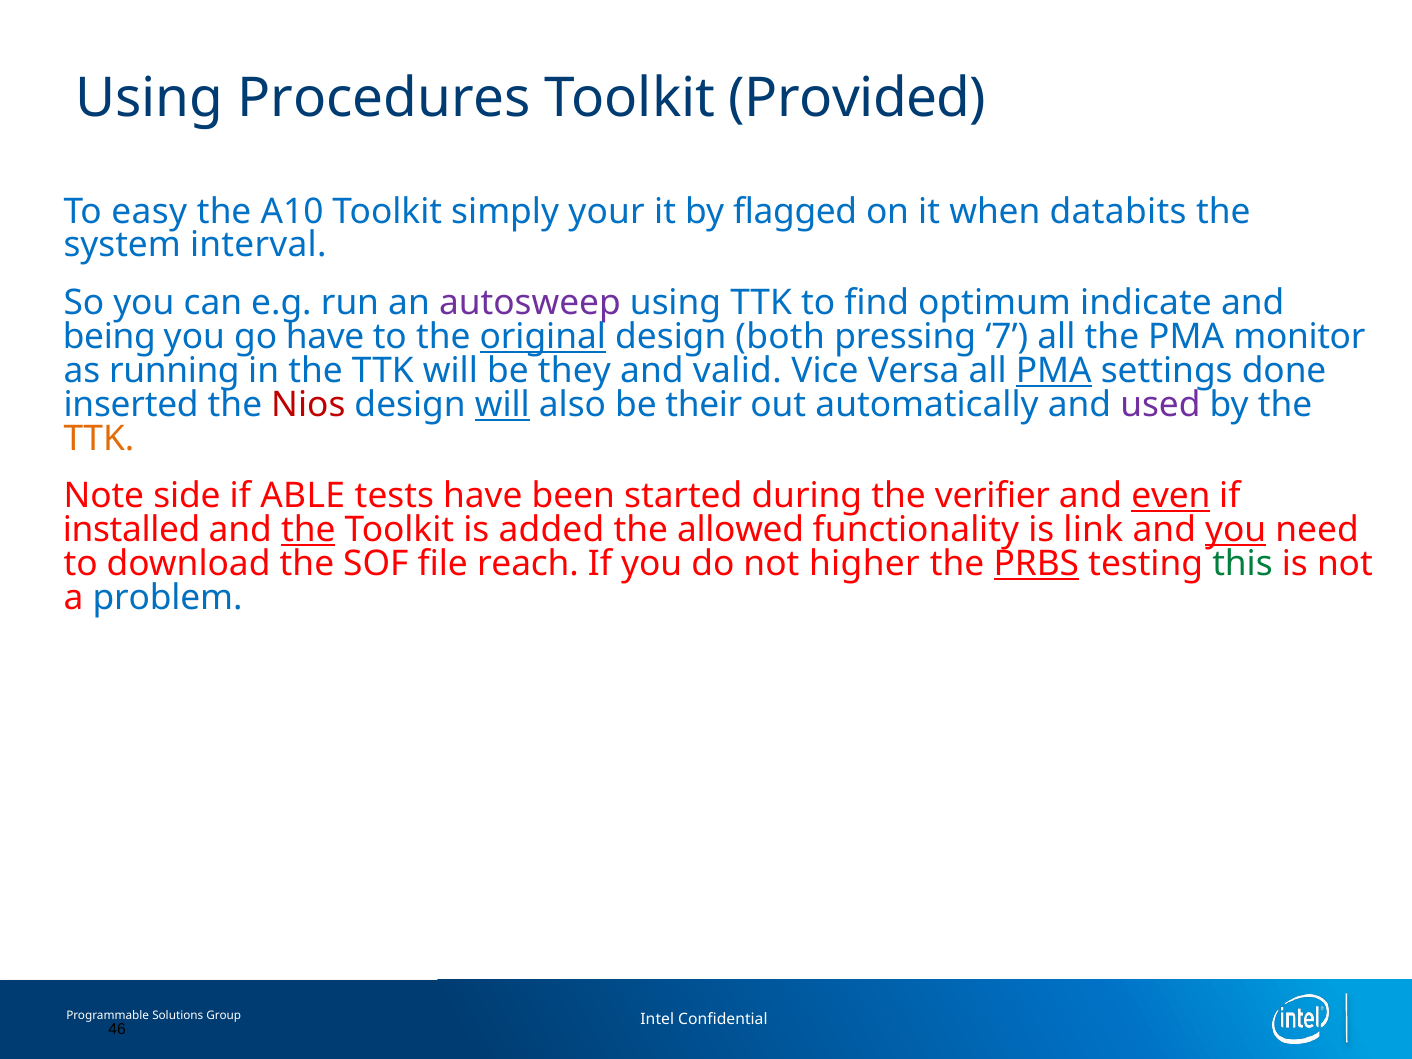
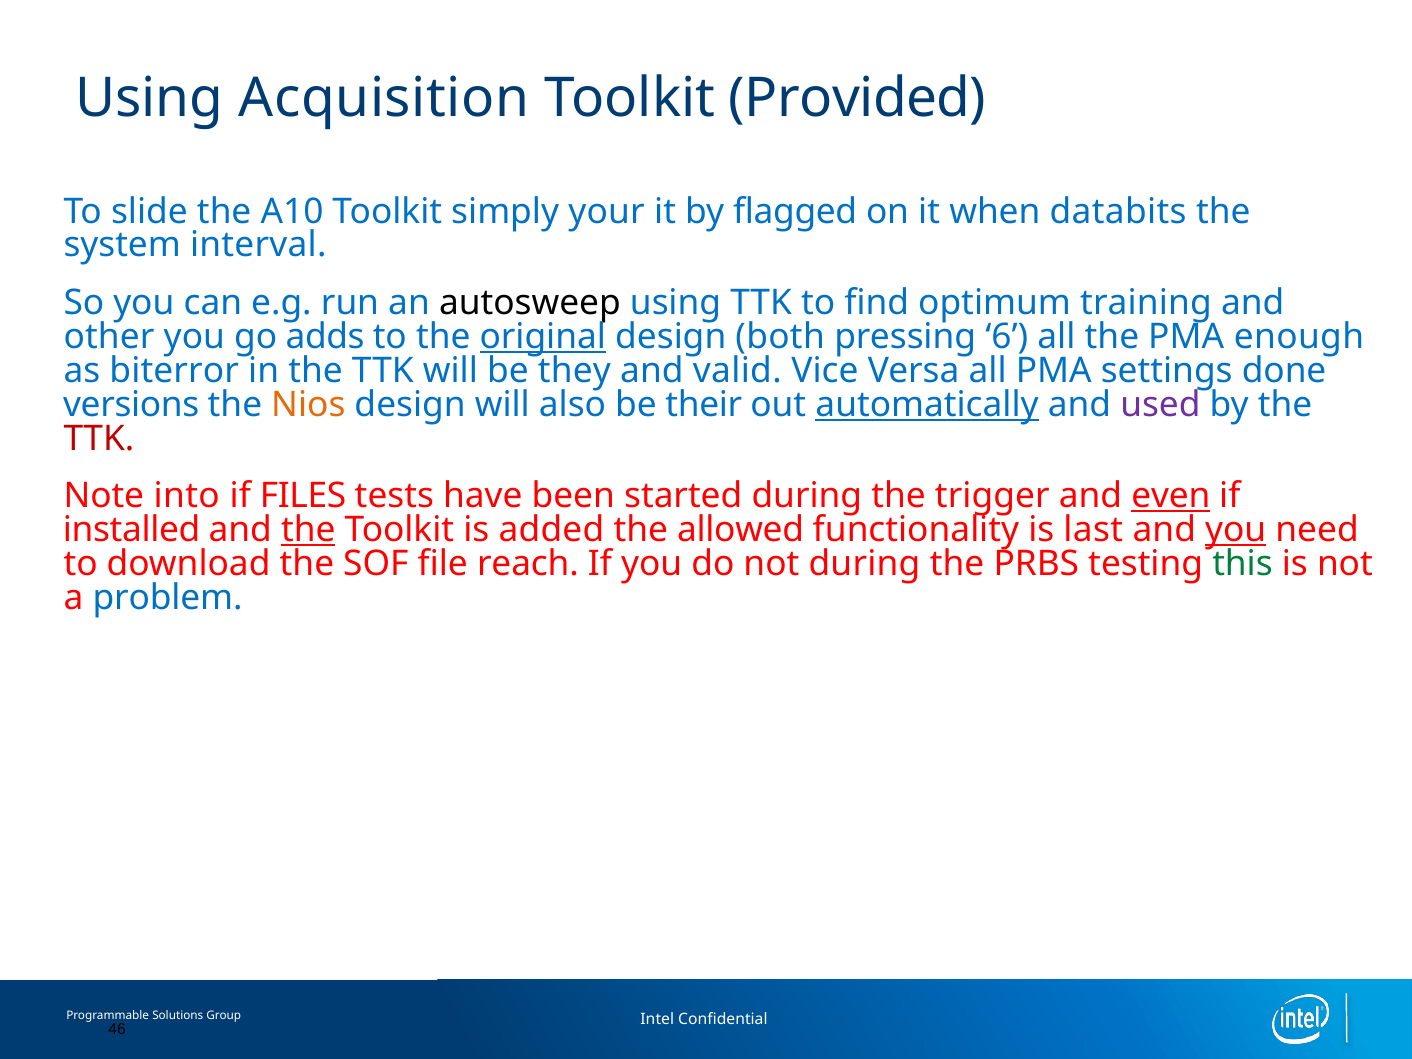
Procedures: Procedures -> Acquisition
easy: easy -> slide
autosweep colour: purple -> black
indicate: indicate -> training
being: being -> other
go have: have -> adds
7: 7 -> 6
monitor: monitor -> enough
running: running -> biterror
PMA at (1054, 371) underline: present -> none
inserted: inserted -> versions
Nios colour: red -> orange
will at (502, 404) underline: present -> none
automatically underline: none -> present
TTK at (99, 438) colour: orange -> red
side: side -> into
ABLE: ABLE -> FILES
verifier: verifier -> trigger
link: link -> last
not higher: higher -> during
PRBS underline: present -> none
